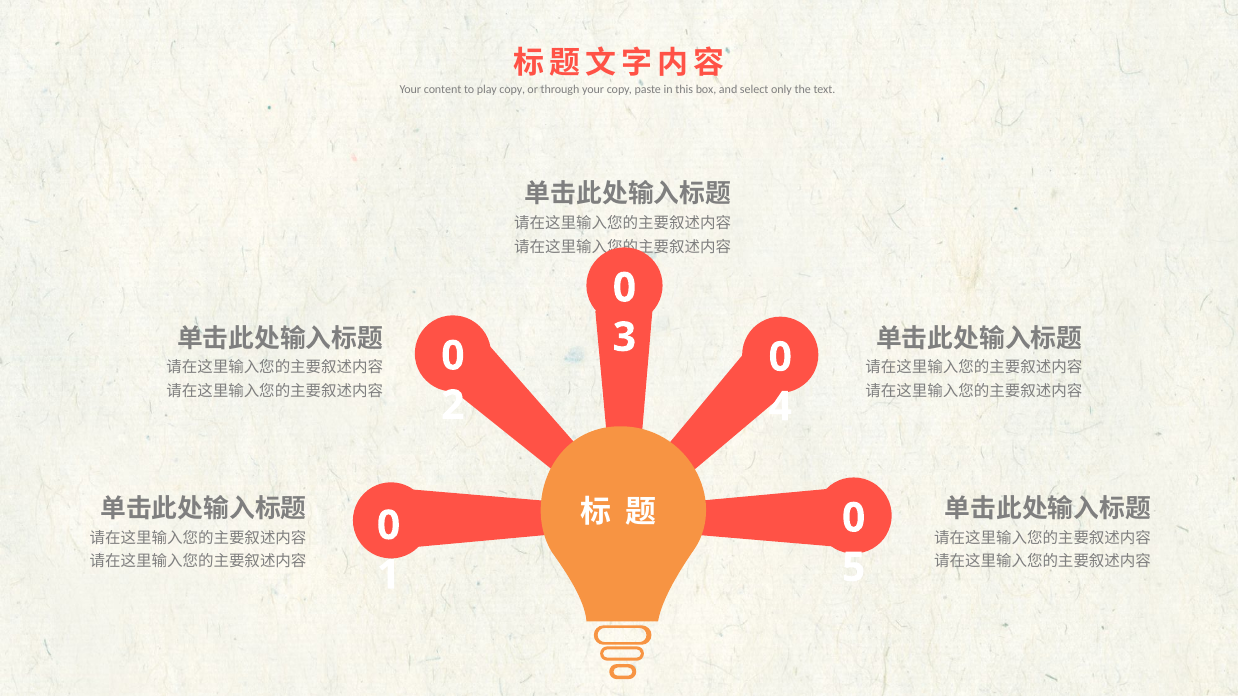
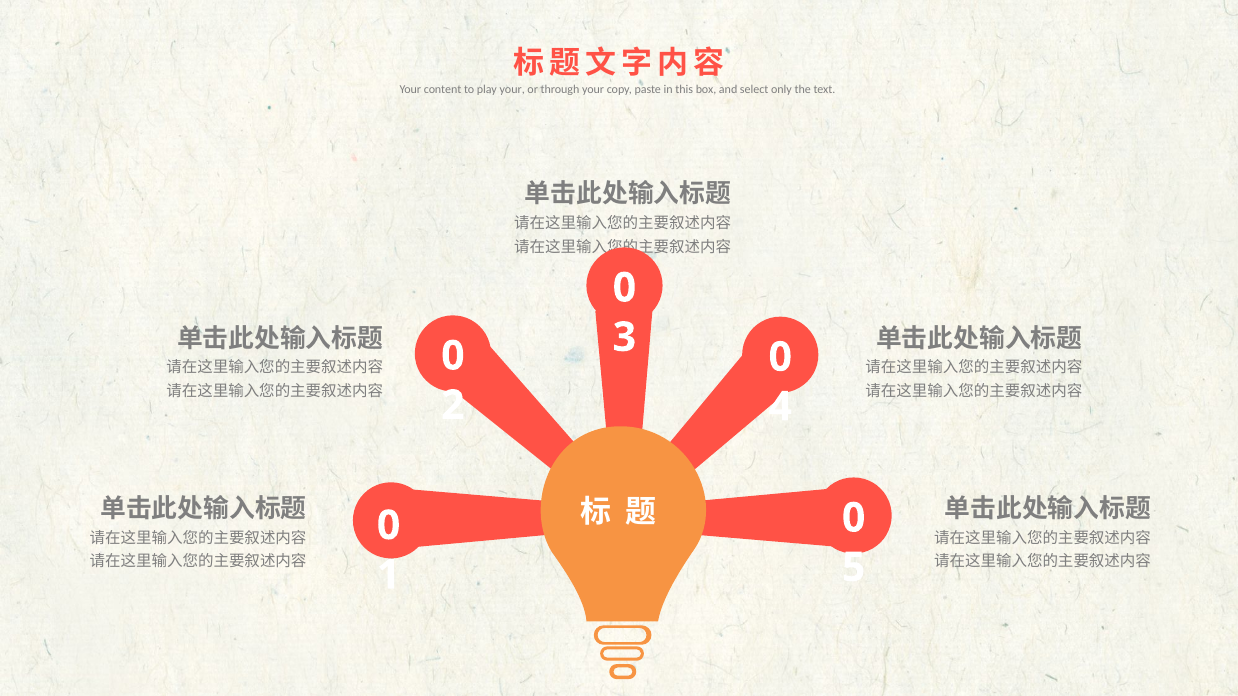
play copy: copy -> your
